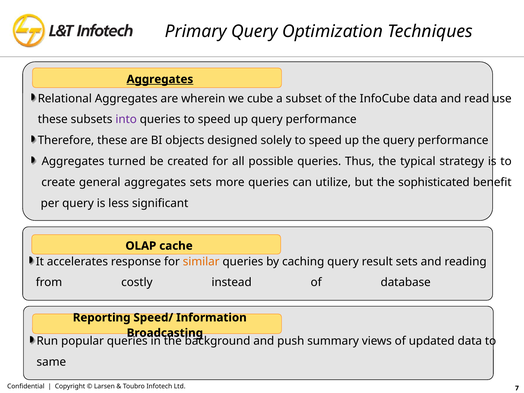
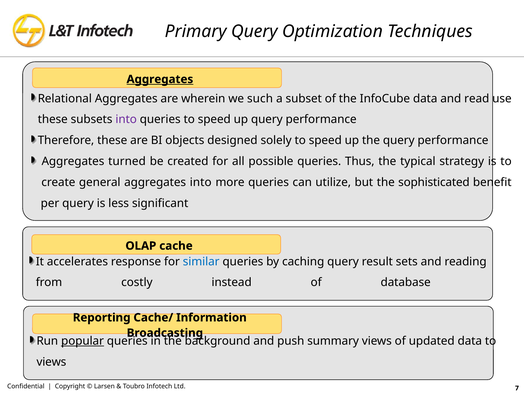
cube: cube -> such
aggregates sets: sets -> into
similar colour: orange -> blue
Speed/: Speed/ -> Cache/
popular underline: none -> present
same at (51, 362): same -> views
